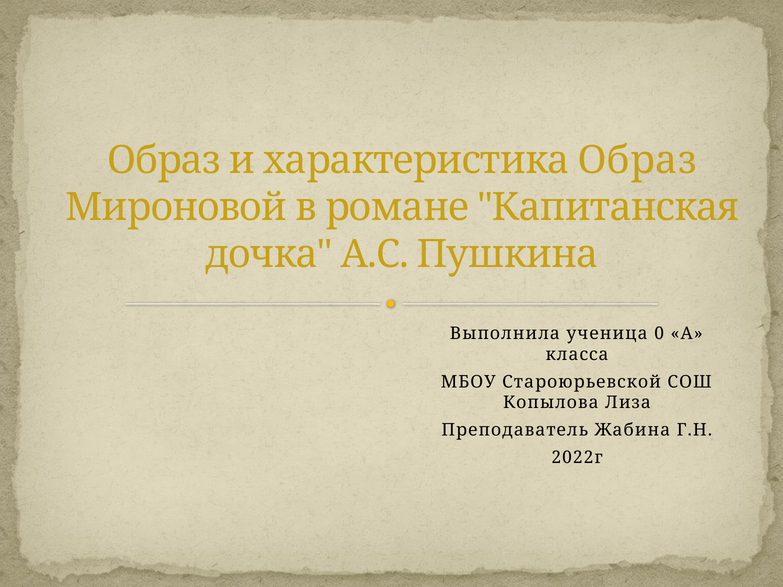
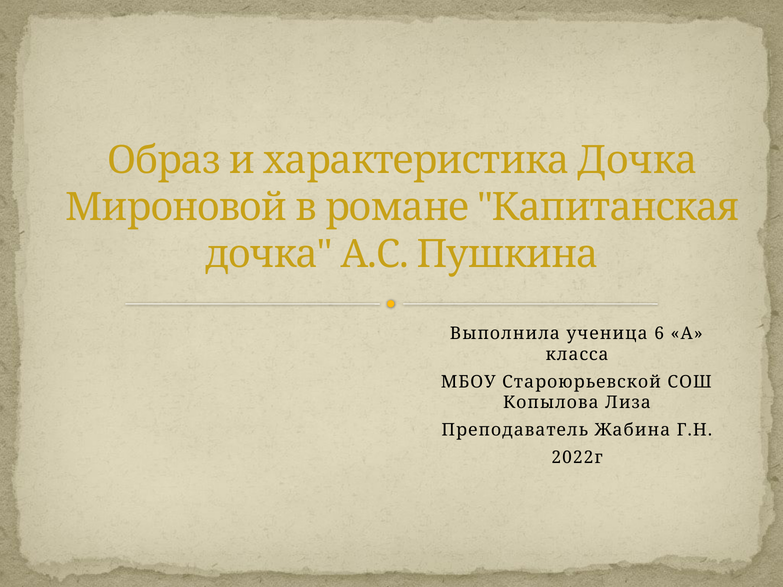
характеристика Образ: Образ -> Дочка
0: 0 -> 6
